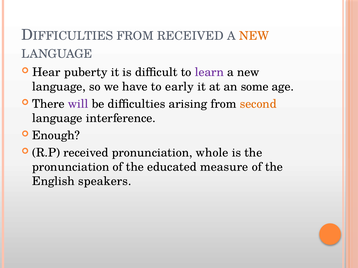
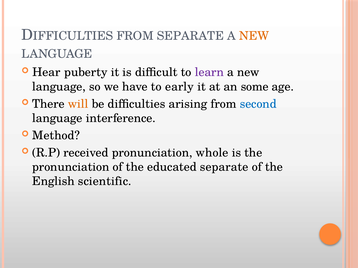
FROM RECEIVED: RECEIVED -> SEPARATE
will colour: purple -> orange
second colour: orange -> blue
Enough: Enough -> Method
educated measure: measure -> separate
speakers: speakers -> scientific
